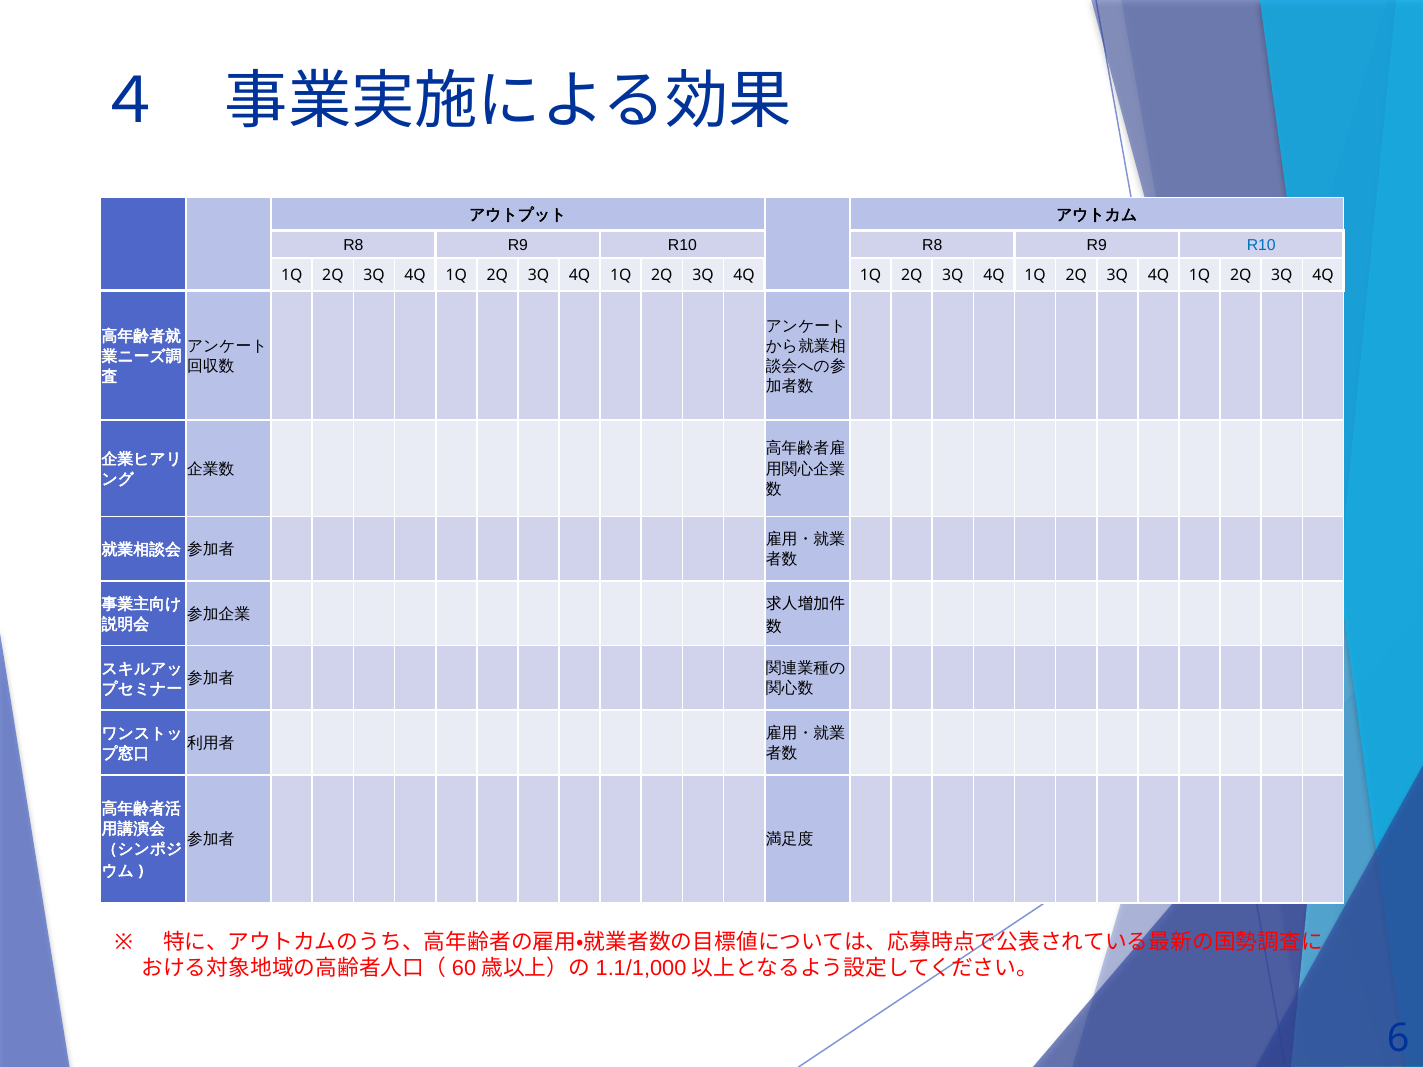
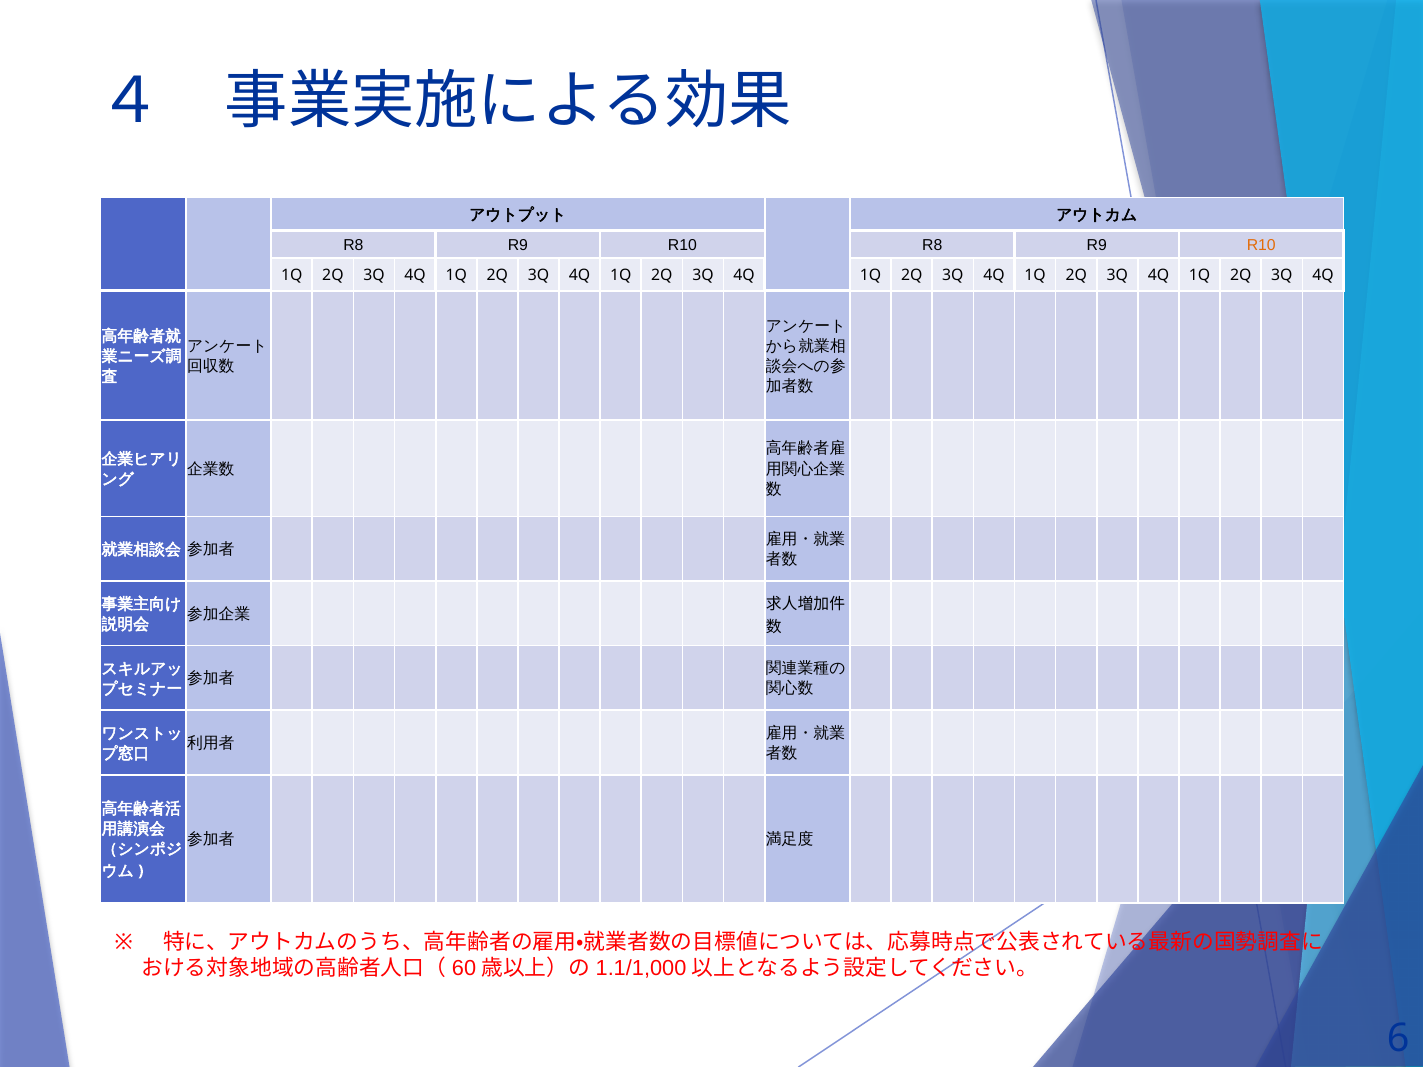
R10 at (1261, 245) colour: blue -> orange
